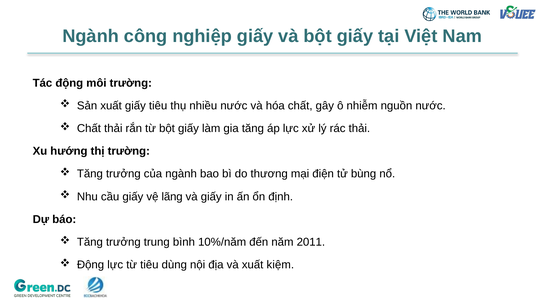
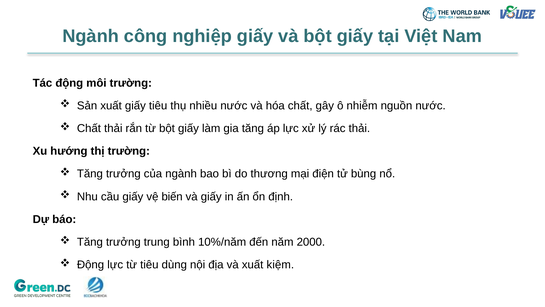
lãng: lãng -> biến
2011: 2011 -> 2000
